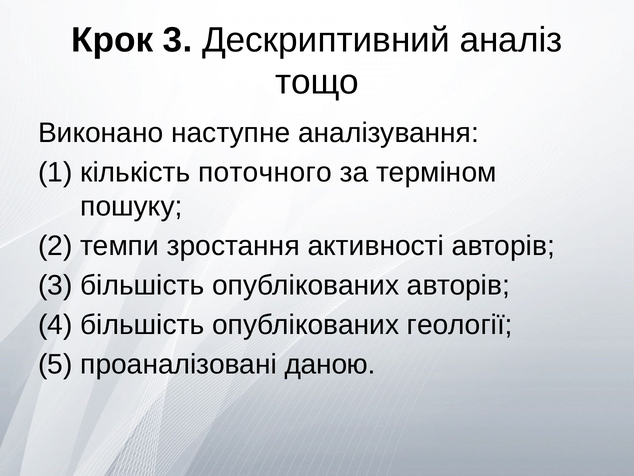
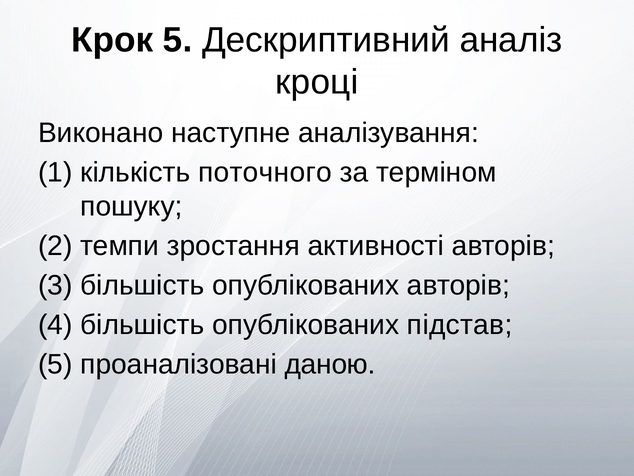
Крок 3: 3 -> 5
тощо: тощо -> кроці
геології: геології -> підстав
